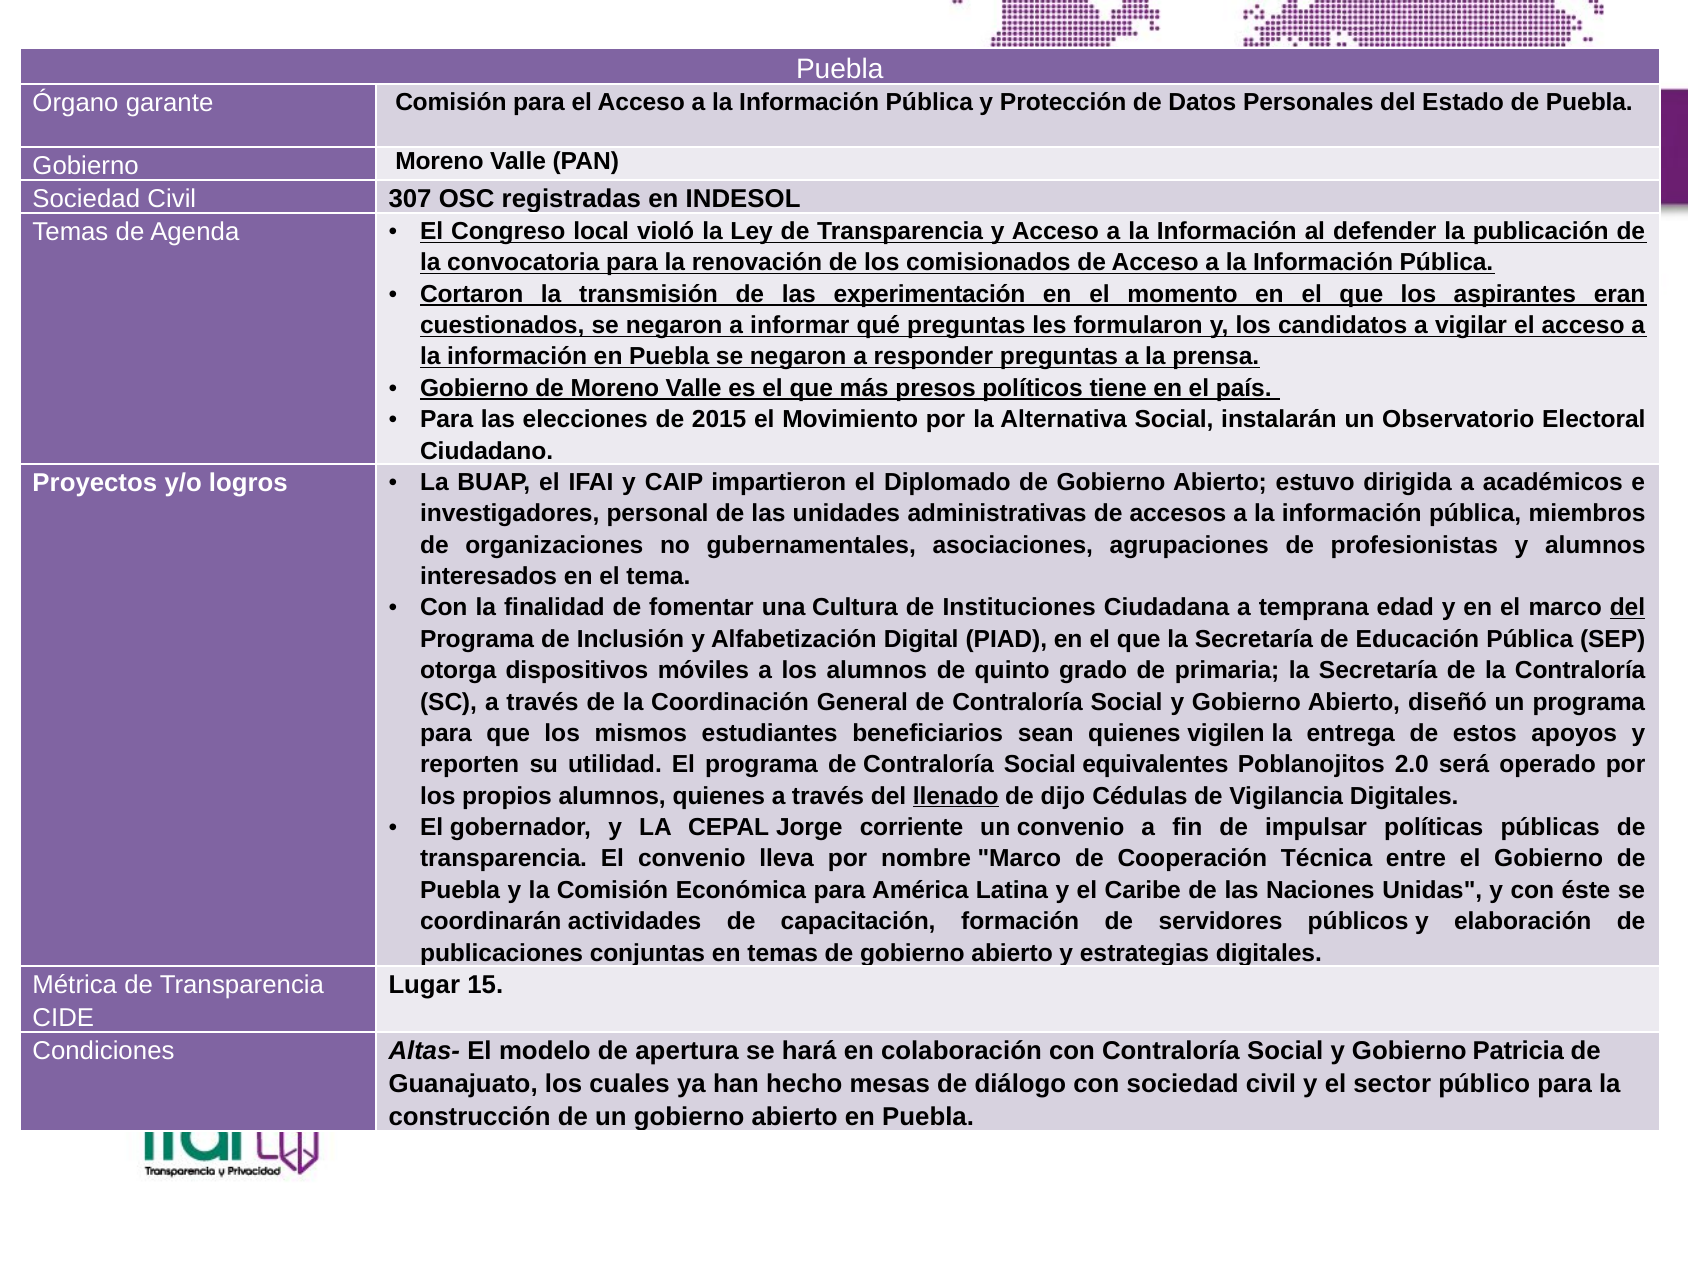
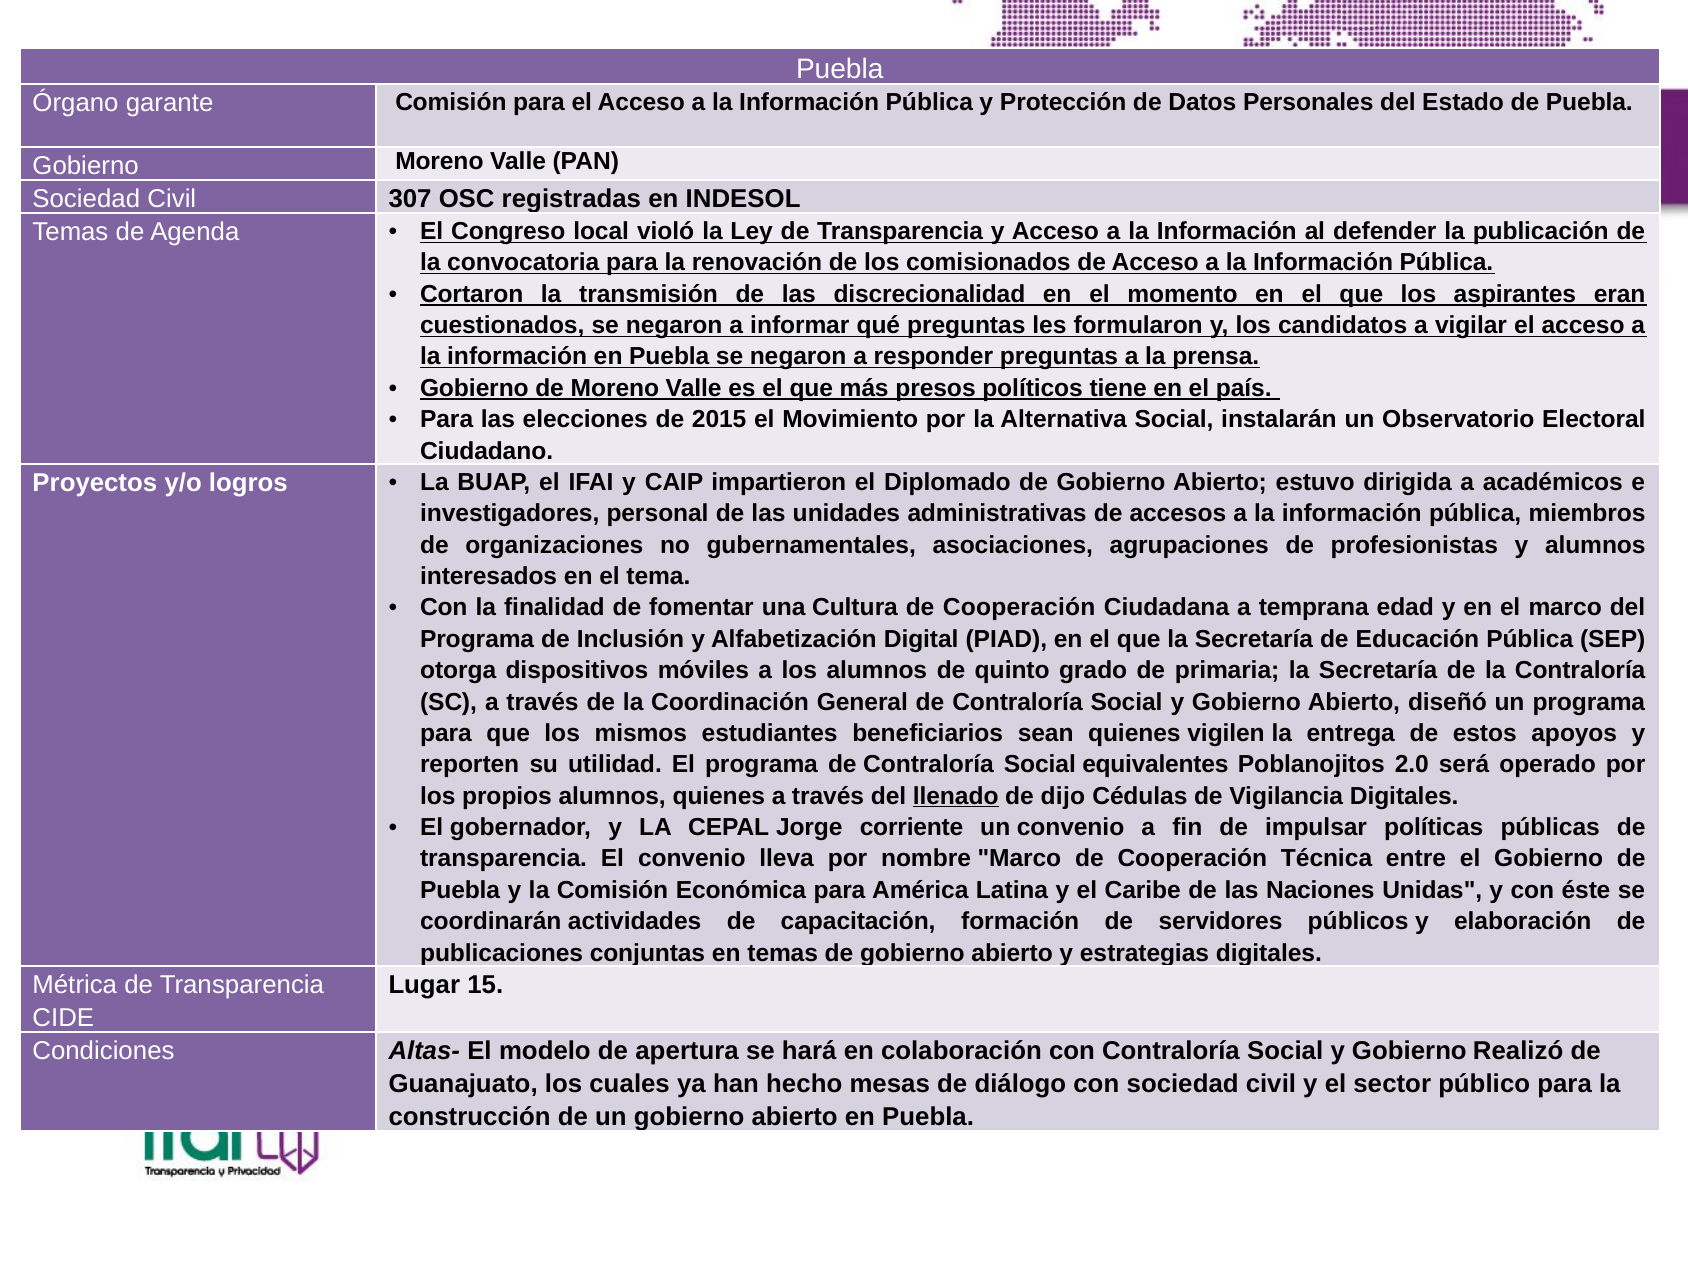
experimentación: experimentación -> discrecionalidad
Cultura de Instituciones: Instituciones -> Cooperación
del at (1627, 608) underline: present -> none
Patricia: Patricia -> Realizó
